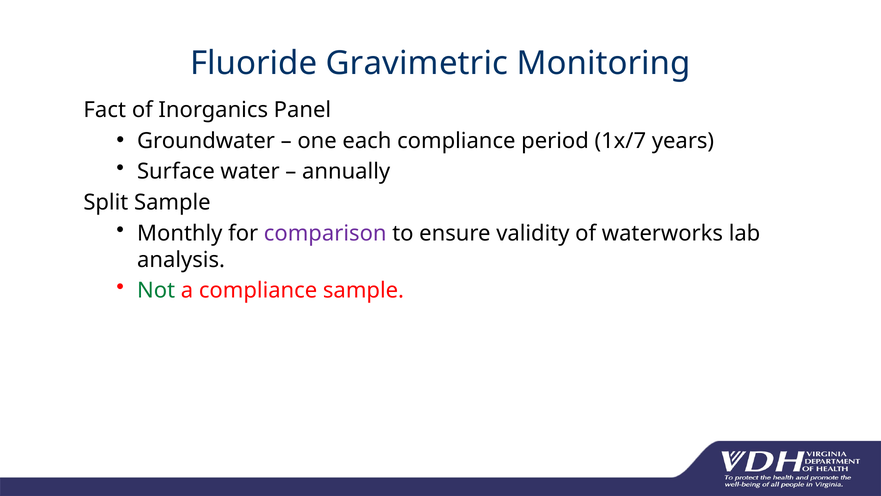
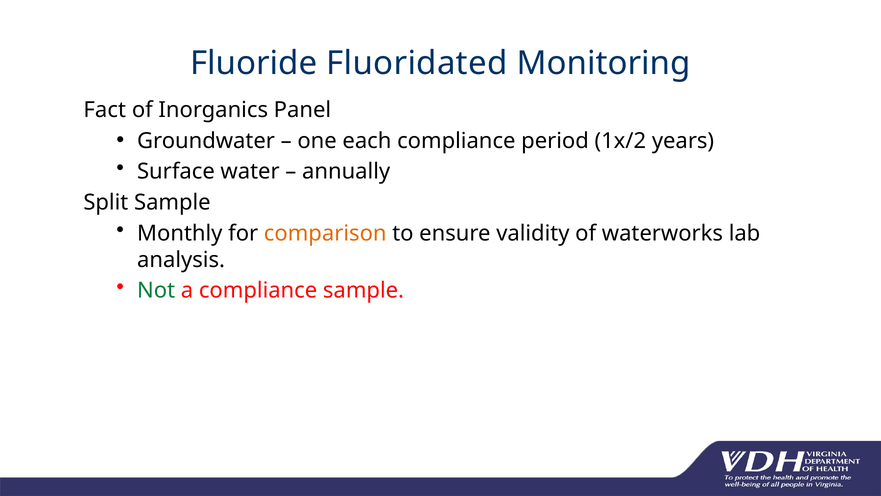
Gravimetric: Gravimetric -> Fluoridated
1x/7: 1x/7 -> 1x/2
comparison colour: purple -> orange
